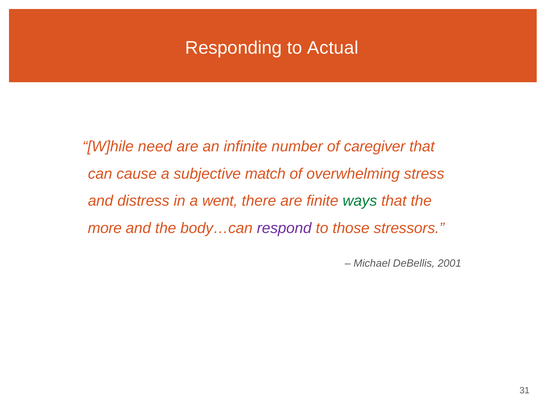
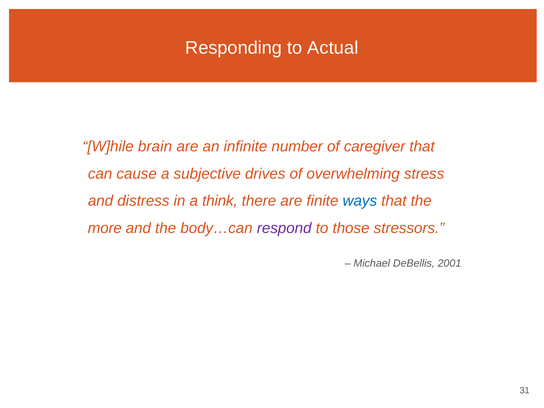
need: need -> brain
match: match -> drives
went: went -> think
ways colour: green -> blue
